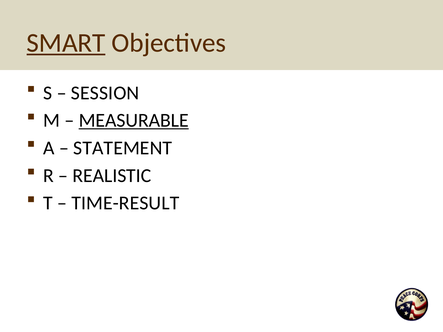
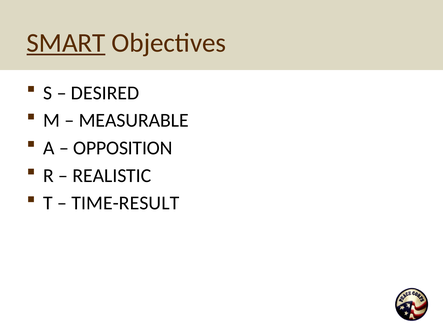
SESSION: SESSION -> DESIRED
MEASURABLE underline: present -> none
STATEMENT: STATEMENT -> OPPOSITION
